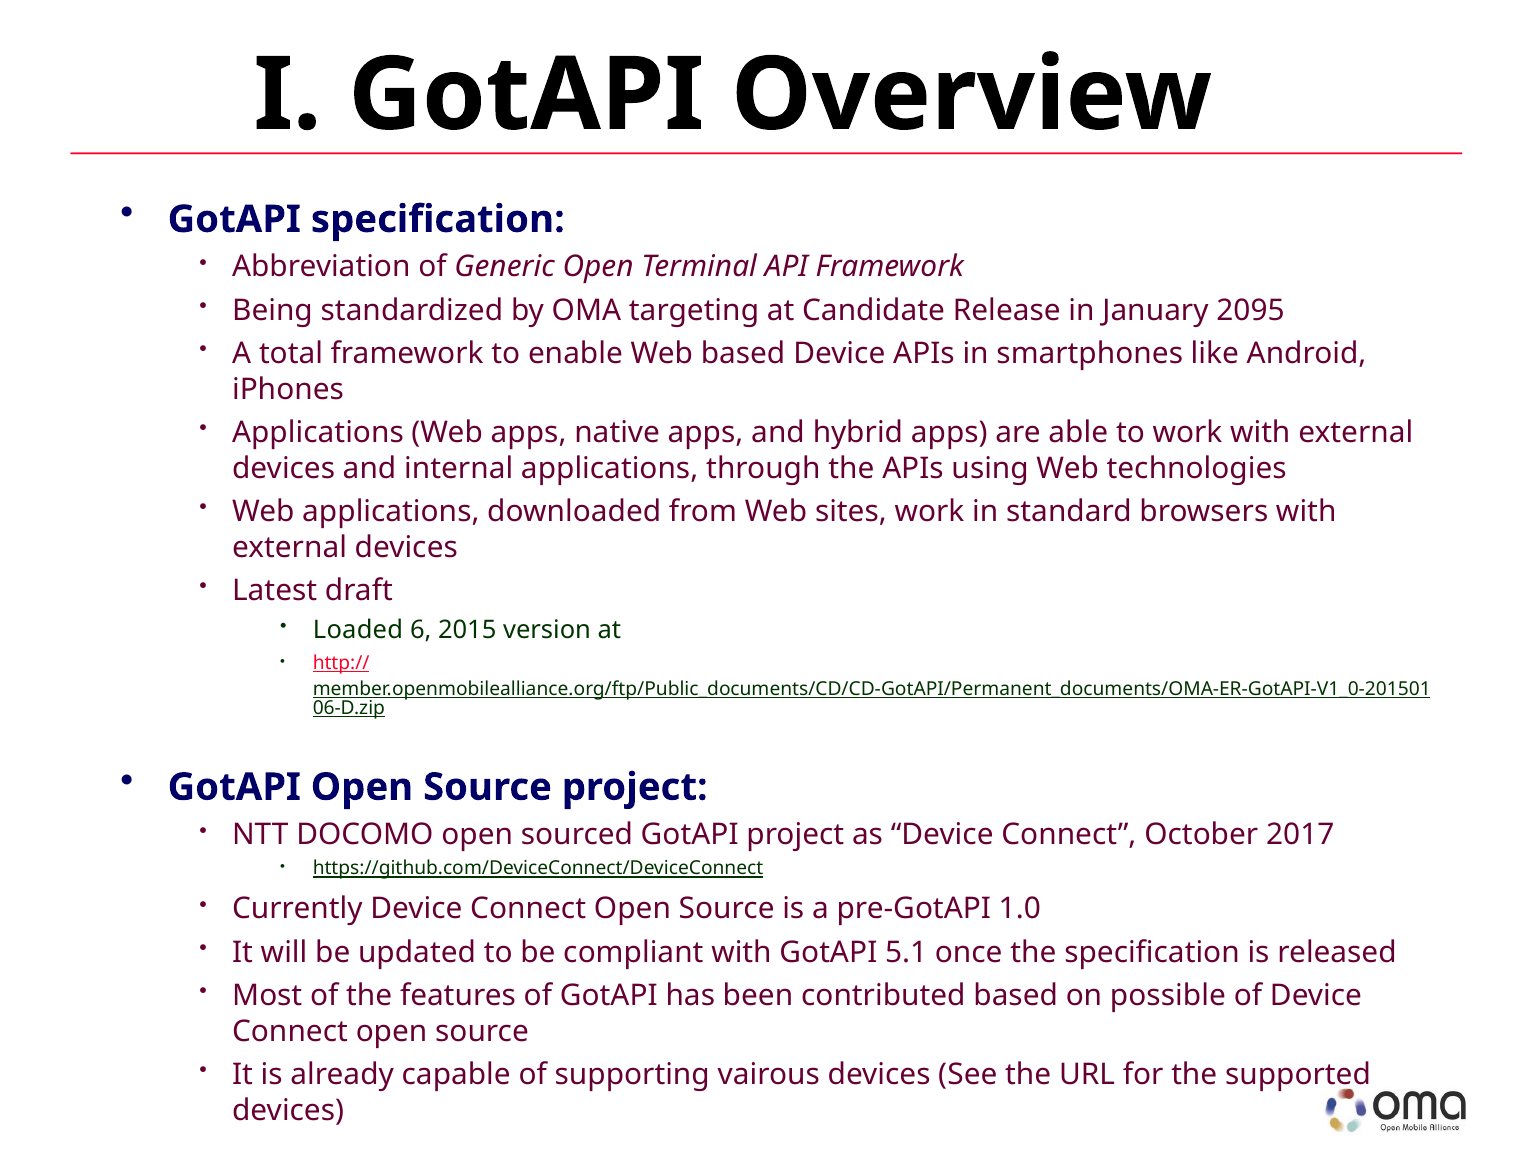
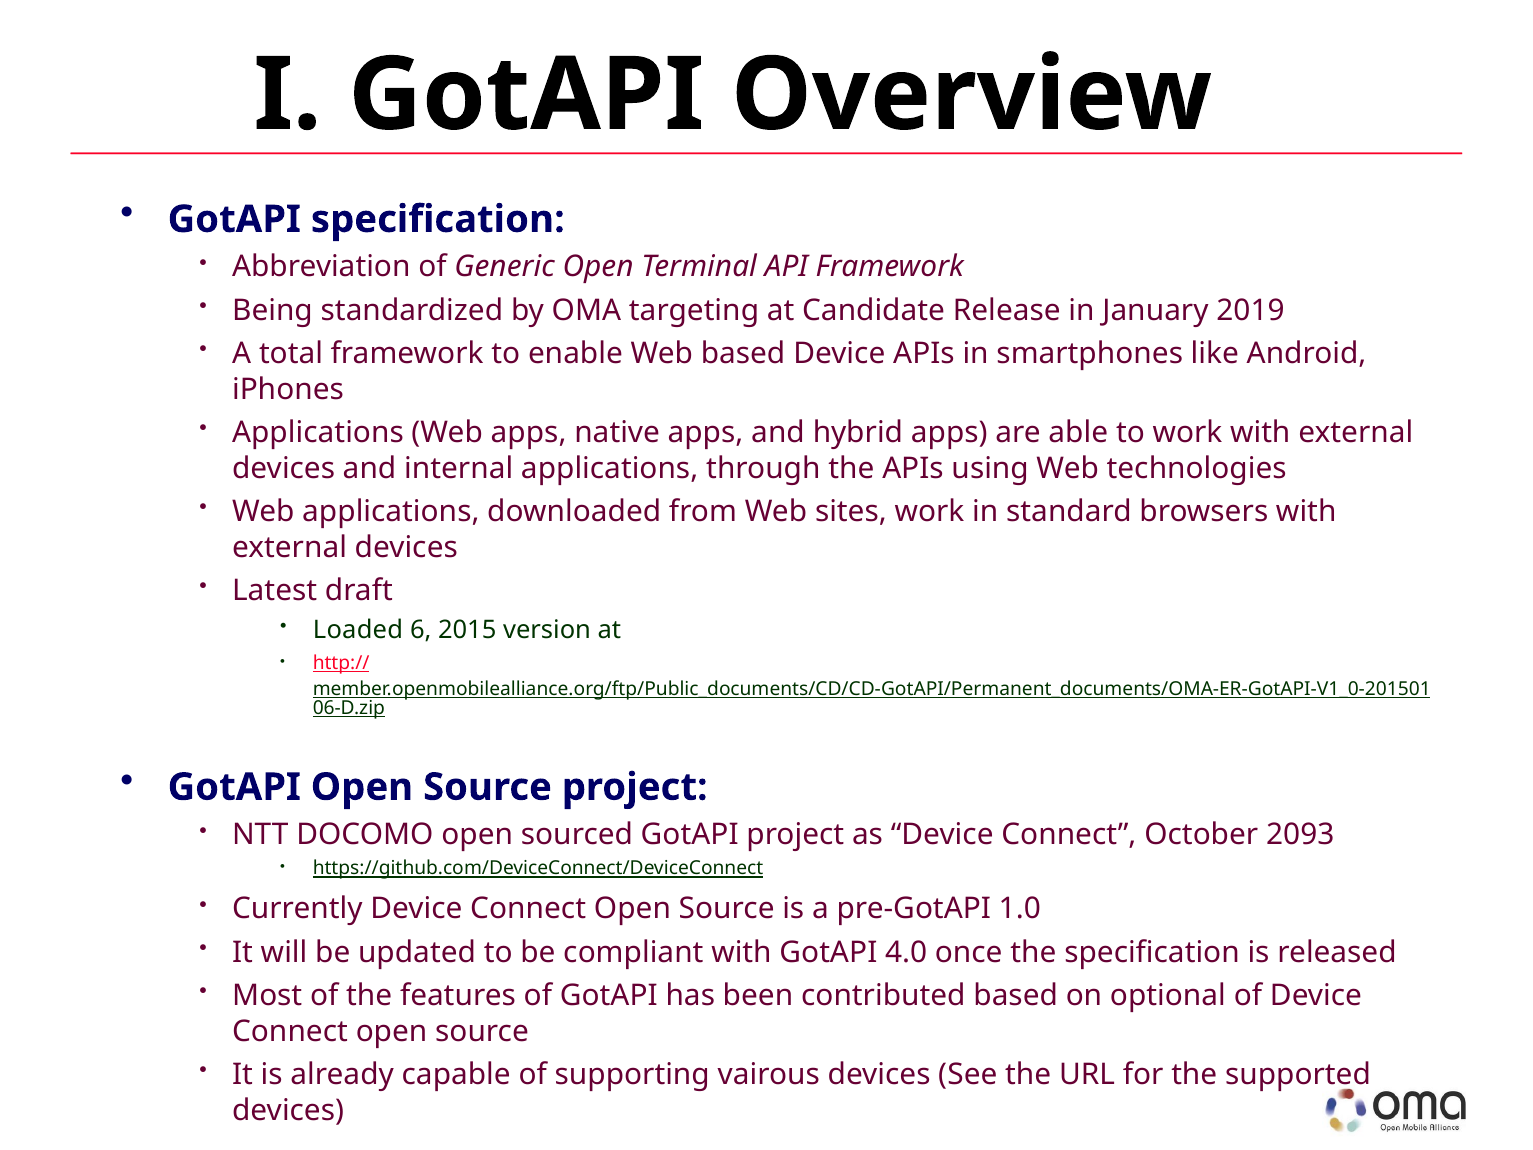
2095: 2095 -> 2019
2017: 2017 -> 2093
5.1: 5.1 -> 4.0
possible: possible -> optional
